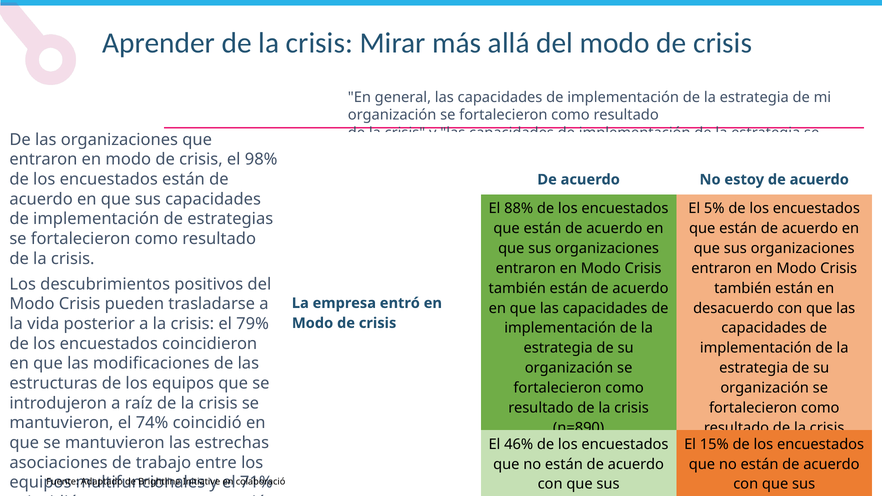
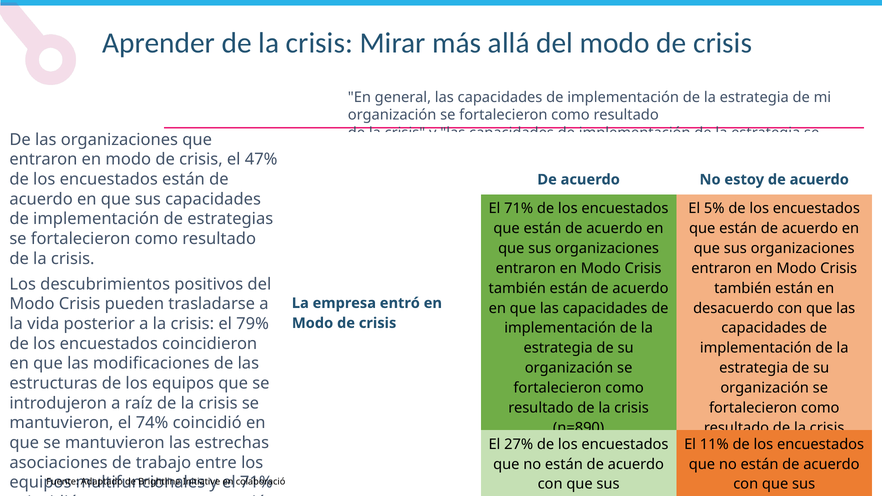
98%: 98% -> 47%
88% at (519, 208): 88% -> 71%
46%: 46% -> 27%
15%: 15% -> 11%
